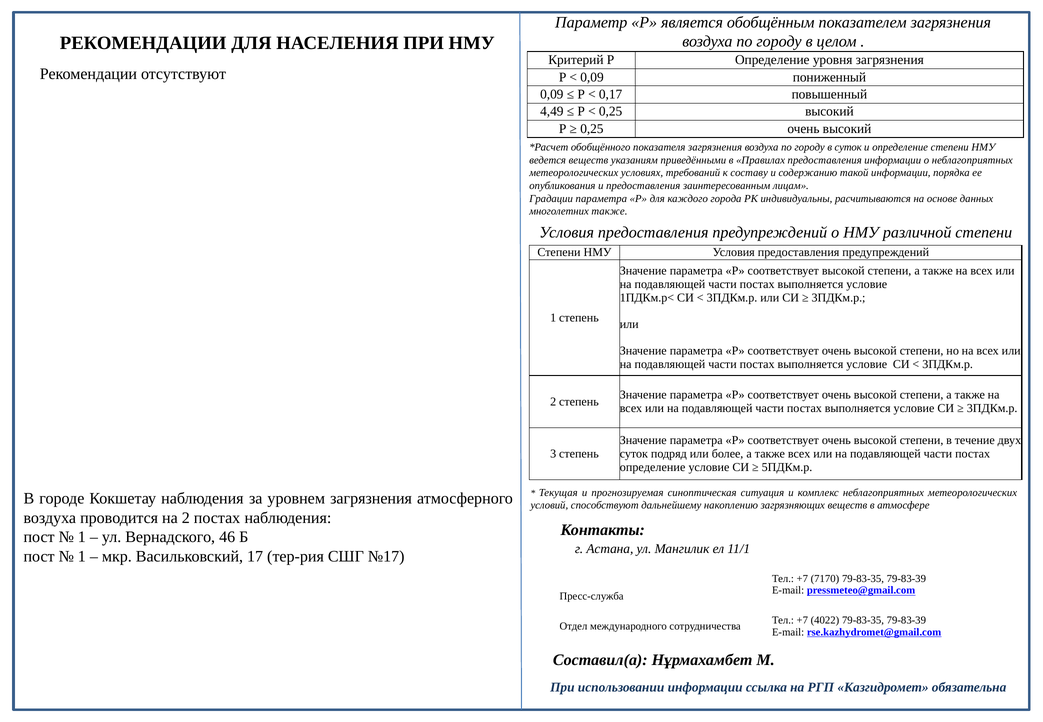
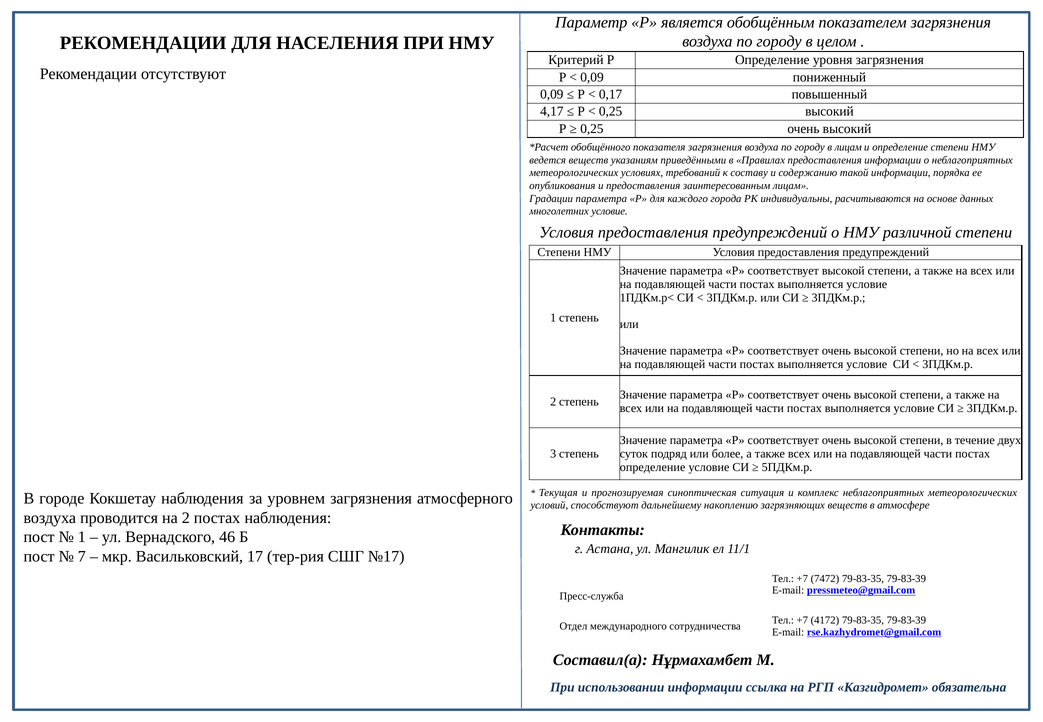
4,49: 4,49 -> 4,17
в суток: суток -> лицам
многолетних также: также -> условие
1 at (82, 556): 1 -> 7
7170: 7170 -> 7472
4022: 4022 -> 4172
